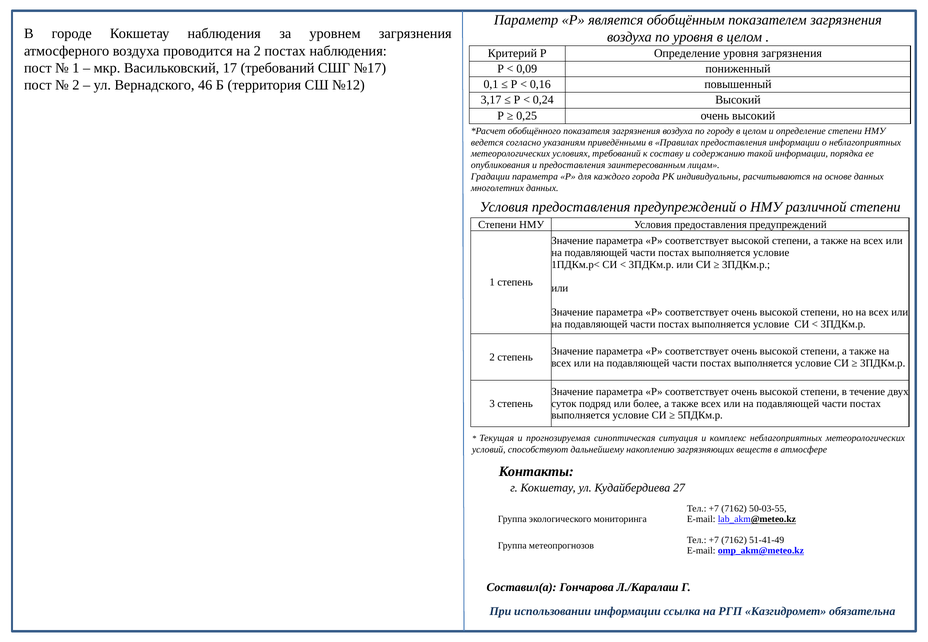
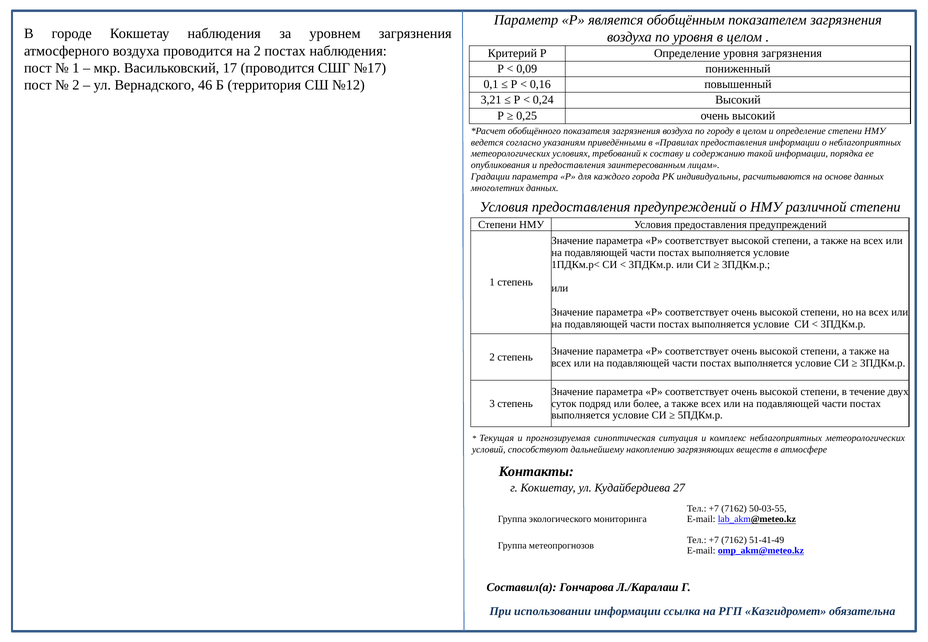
17 требований: требований -> проводится
3,17: 3,17 -> 3,21
